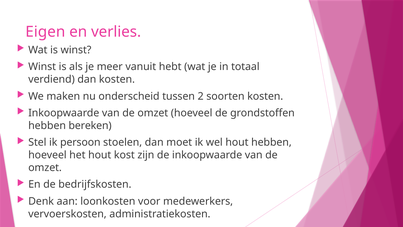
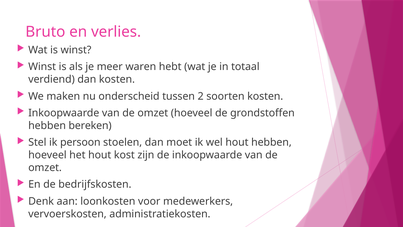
Eigen: Eigen -> Bruto
vanuit: vanuit -> waren
